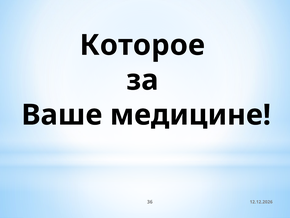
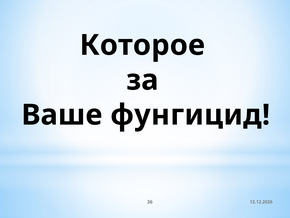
медицине: медицине -> фунгицид
